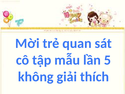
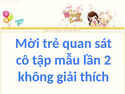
5: 5 -> 2
